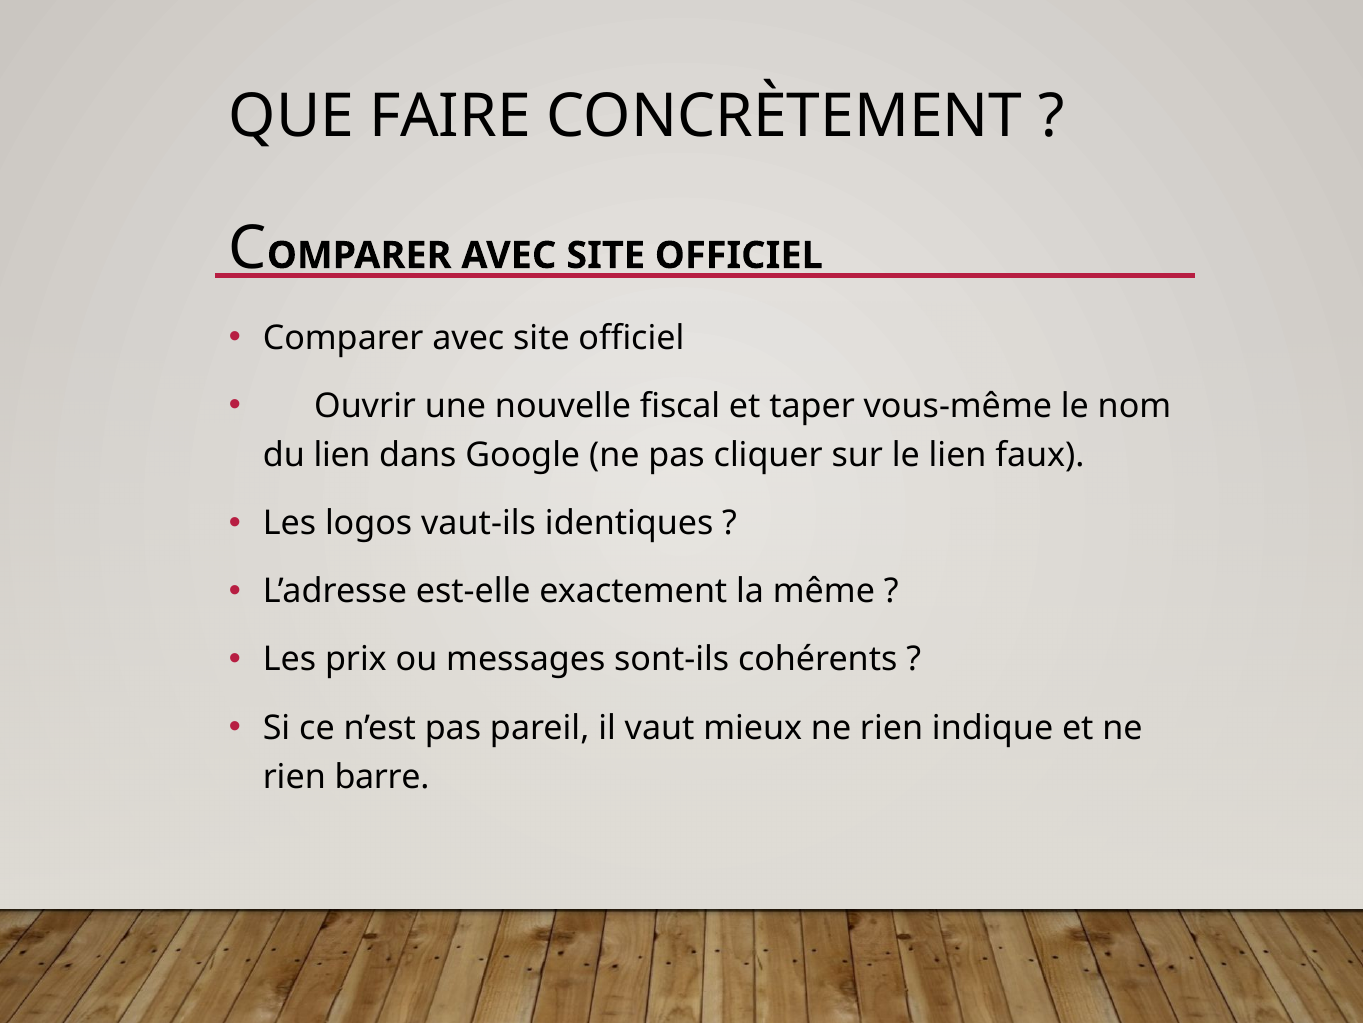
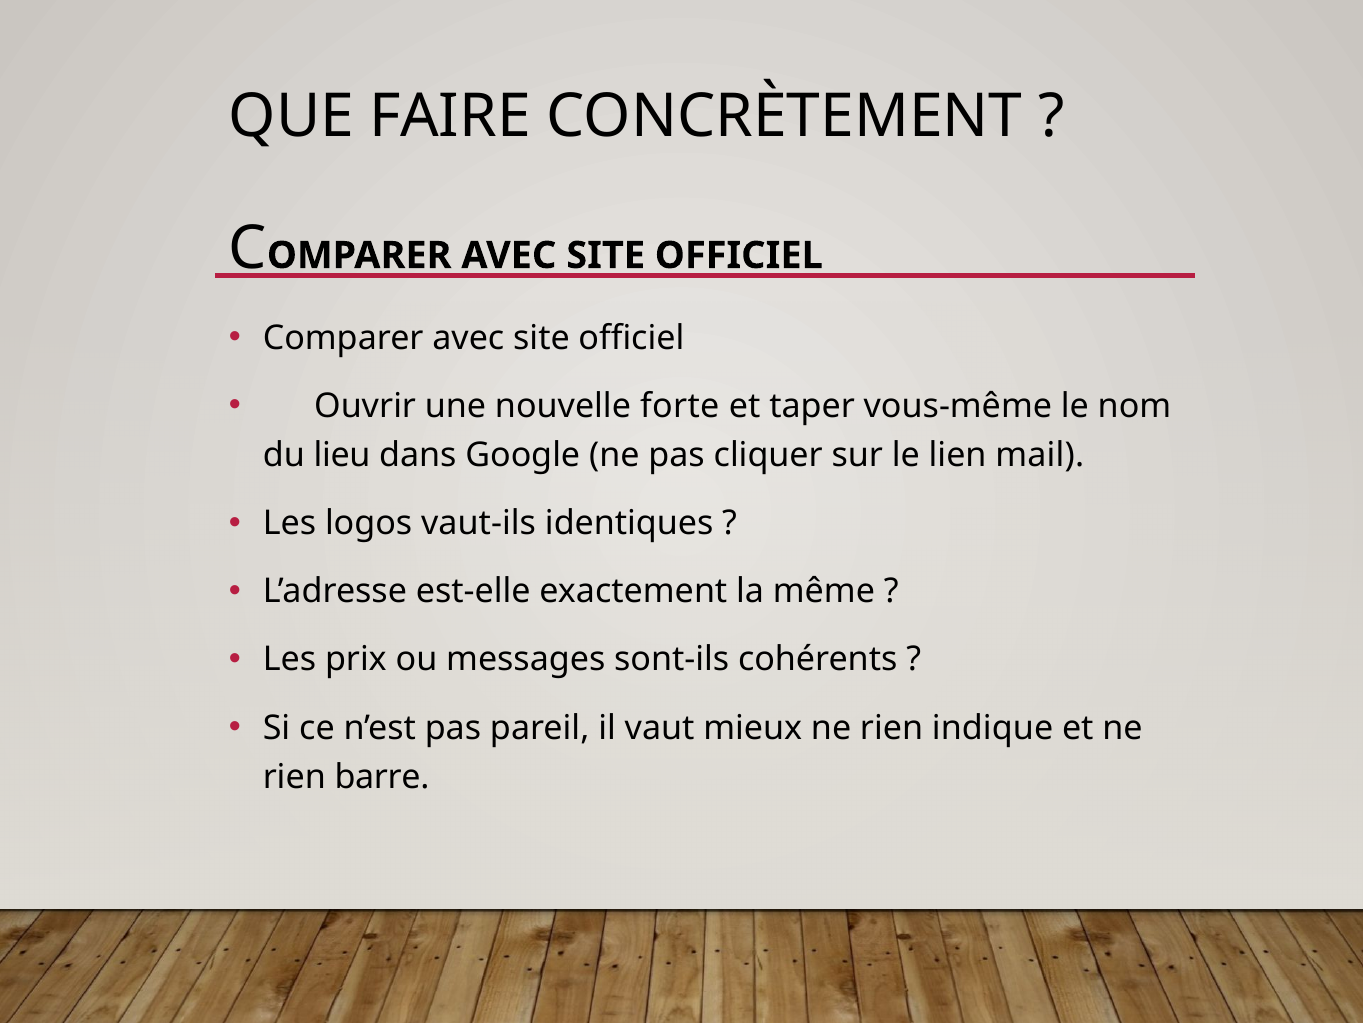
fiscal: fiscal -> forte
du lien: lien -> lieu
faux: faux -> mail
